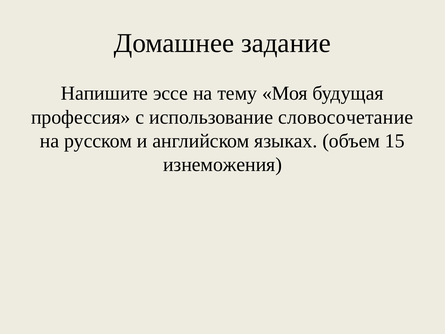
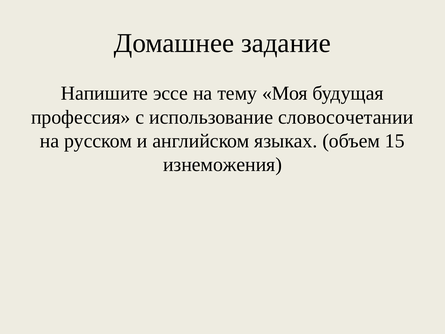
словосочетание: словосочетание -> словосочетании
